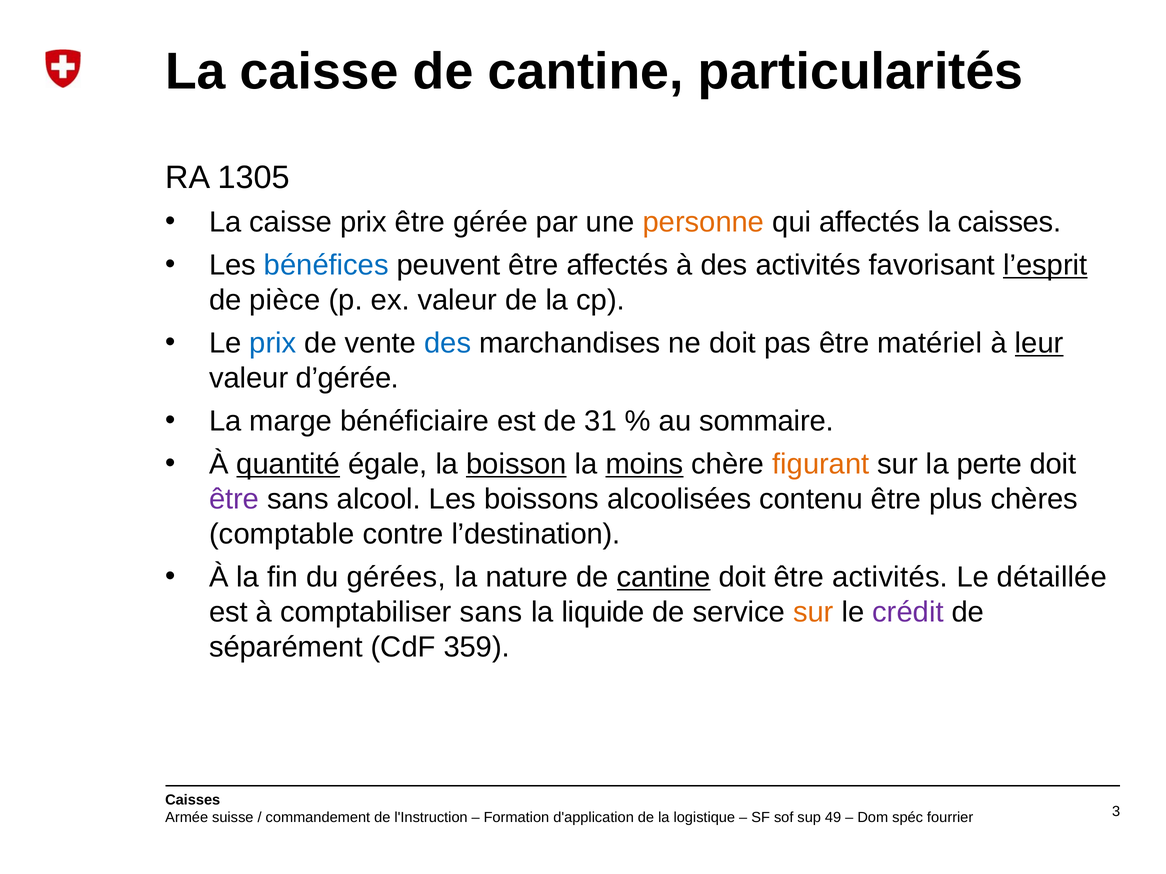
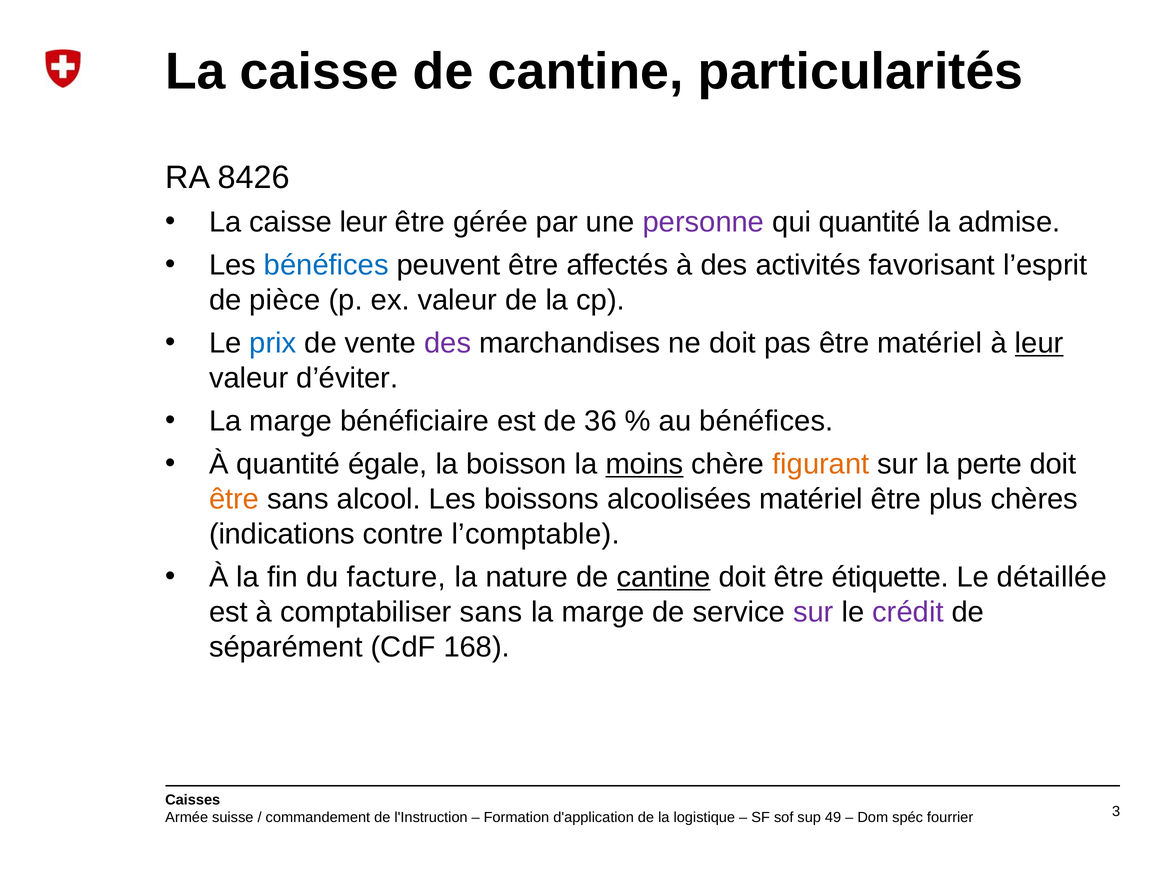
1305: 1305 -> 8426
caisse prix: prix -> leur
personne colour: orange -> purple
qui affectés: affectés -> quantité
la caisses: caisses -> admise
l’esprit underline: present -> none
des at (448, 343) colour: blue -> purple
d’gérée: d’gérée -> d’éviter
31: 31 -> 36
au sommaire: sommaire -> bénéfices
quantité at (288, 465) underline: present -> none
boisson underline: present -> none
être at (234, 500) colour: purple -> orange
alcoolisées contenu: contenu -> matériel
comptable: comptable -> indications
l’destination: l’destination -> l’comptable
gérées: gérées -> facture
être activités: activités -> étiquette
liquide at (603, 613): liquide -> marge
sur at (813, 613) colour: orange -> purple
359: 359 -> 168
